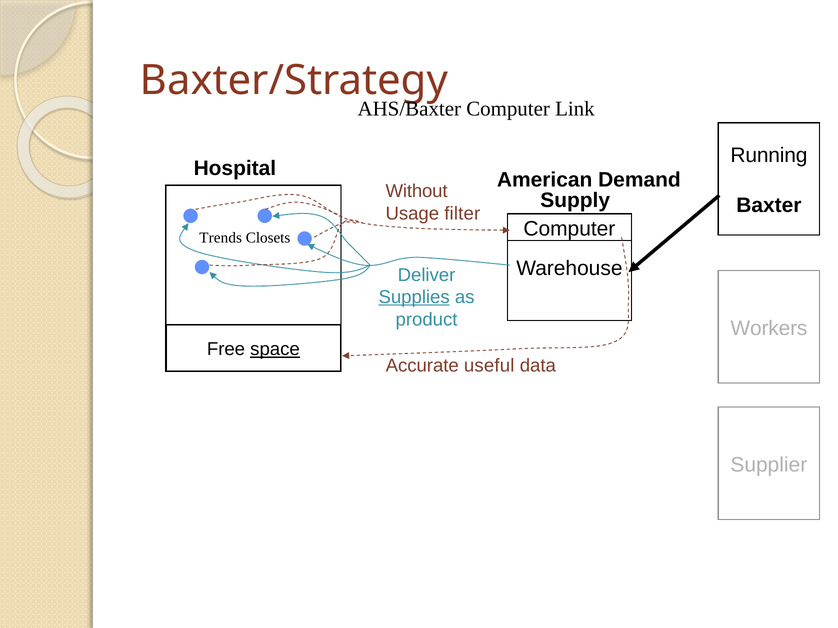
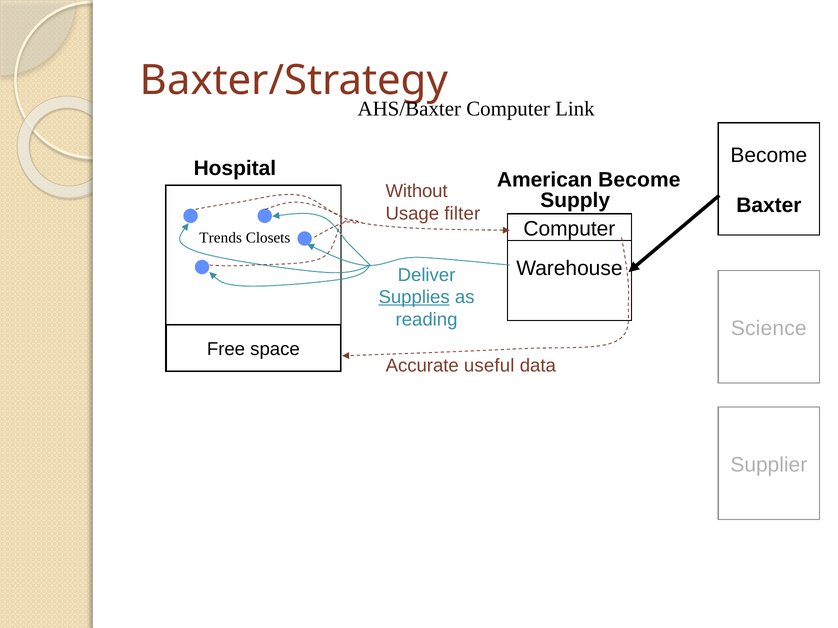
Running at (769, 155): Running -> Become
American Demand: Demand -> Become
product: product -> reading
Workers: Workers -> Science
space underline: present -> none
